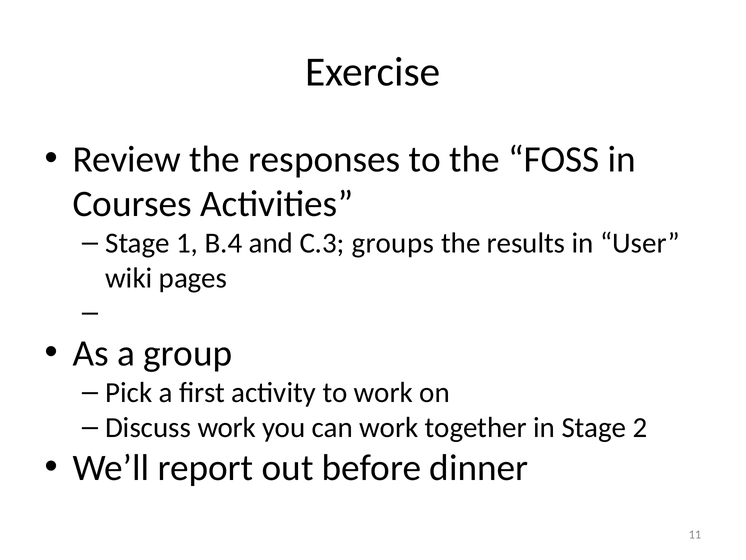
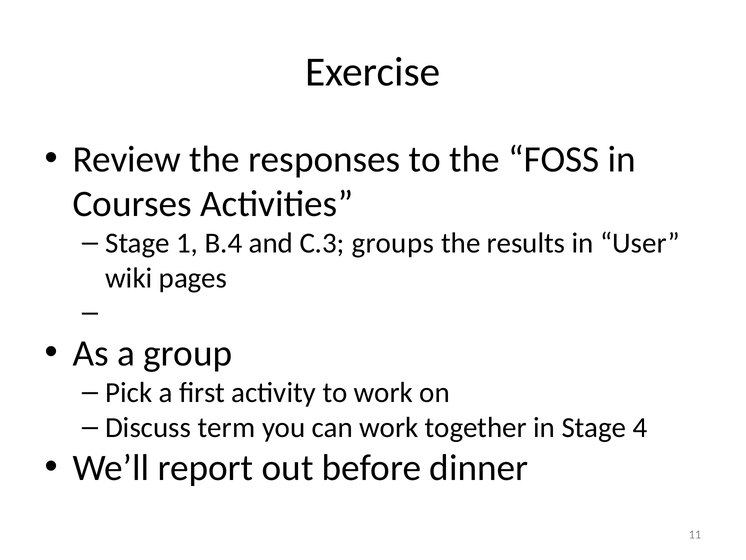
Discuss work: work -> term
2: 2 -> 4
